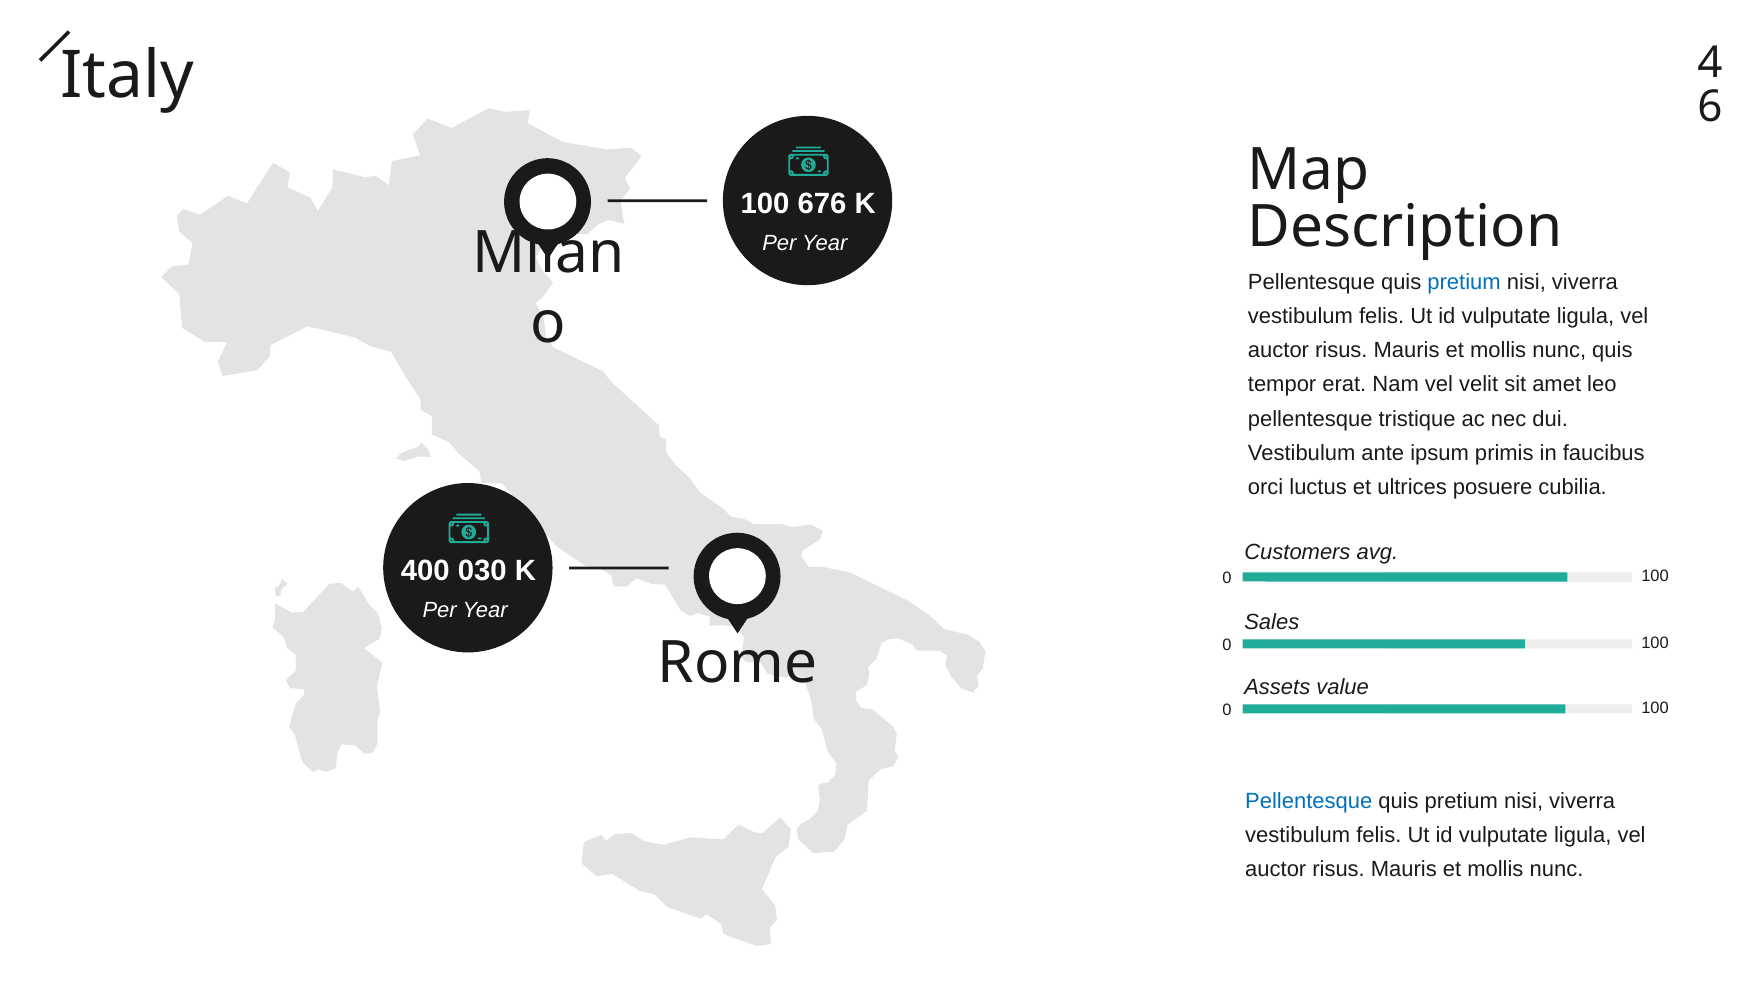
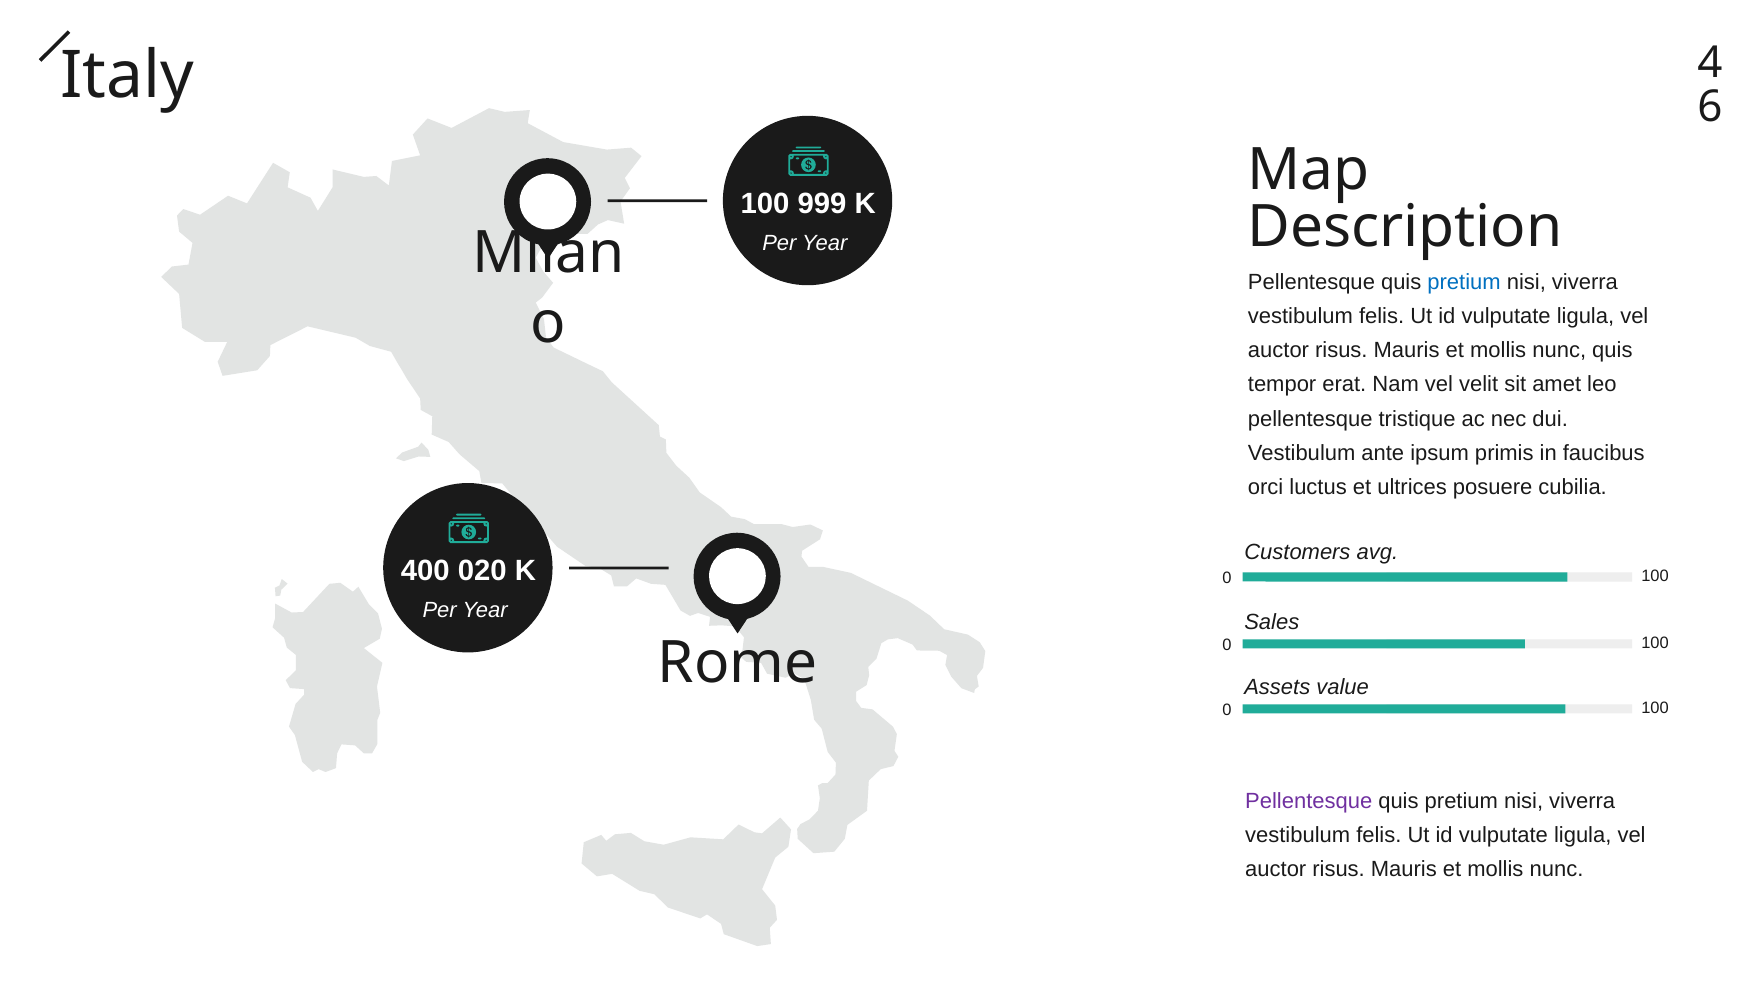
676: 676 -> 999
030: 030 -> 020
Pellentesque at (1309, 801) colour: blue -> purple
